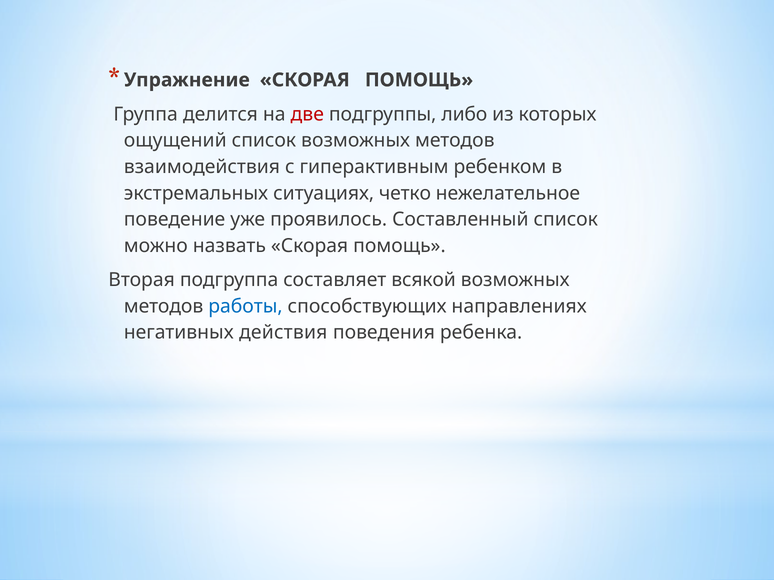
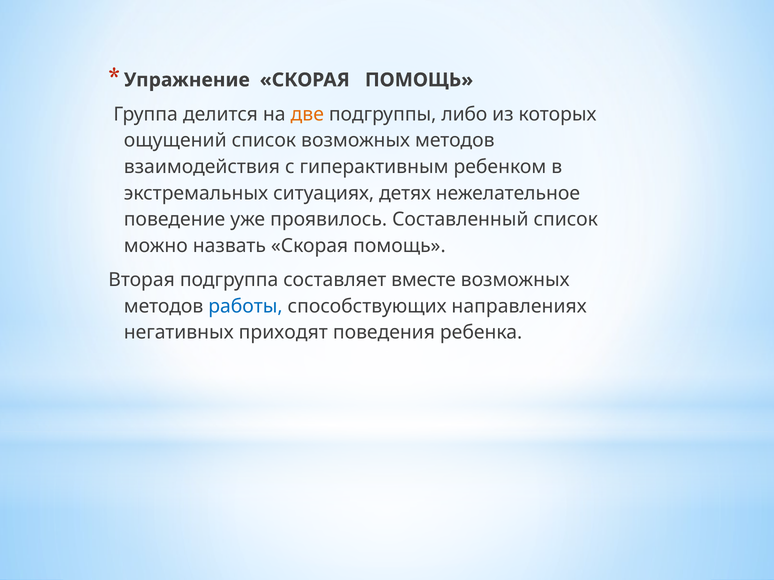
две colour: red -> orange
четко: четко -> детях
всякой: всякой -> вместе
действия: действия -> приходят
